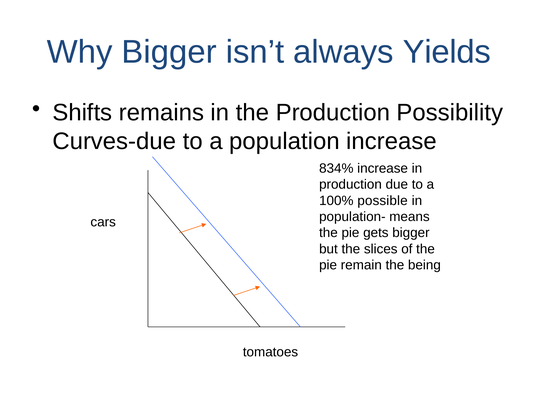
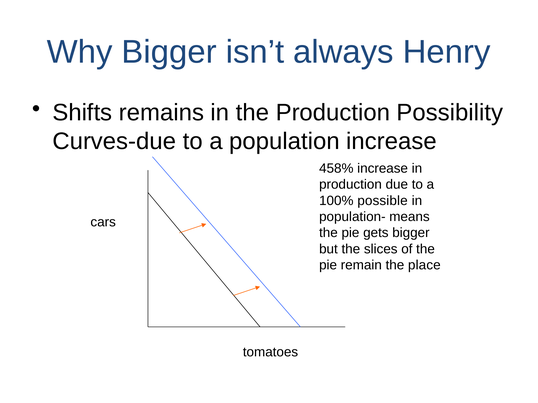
Yields: Yields -> Henry
834%: 834% -> 458%
being: being -> place
